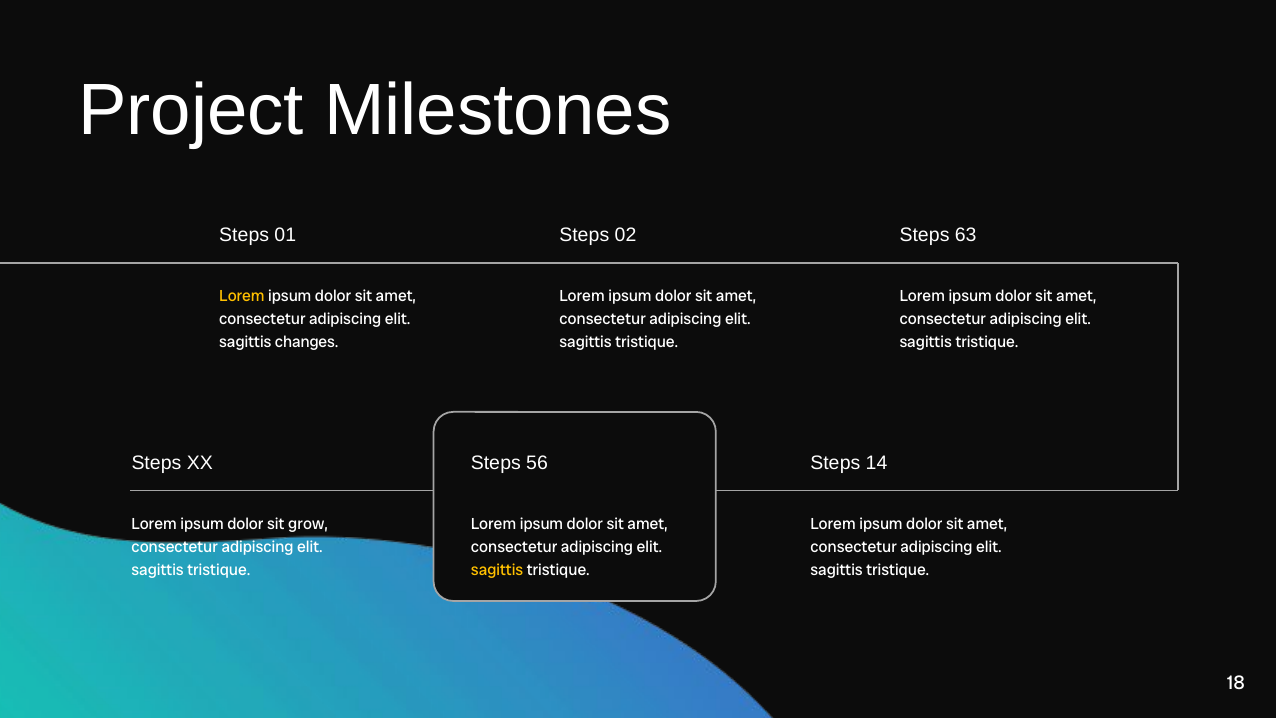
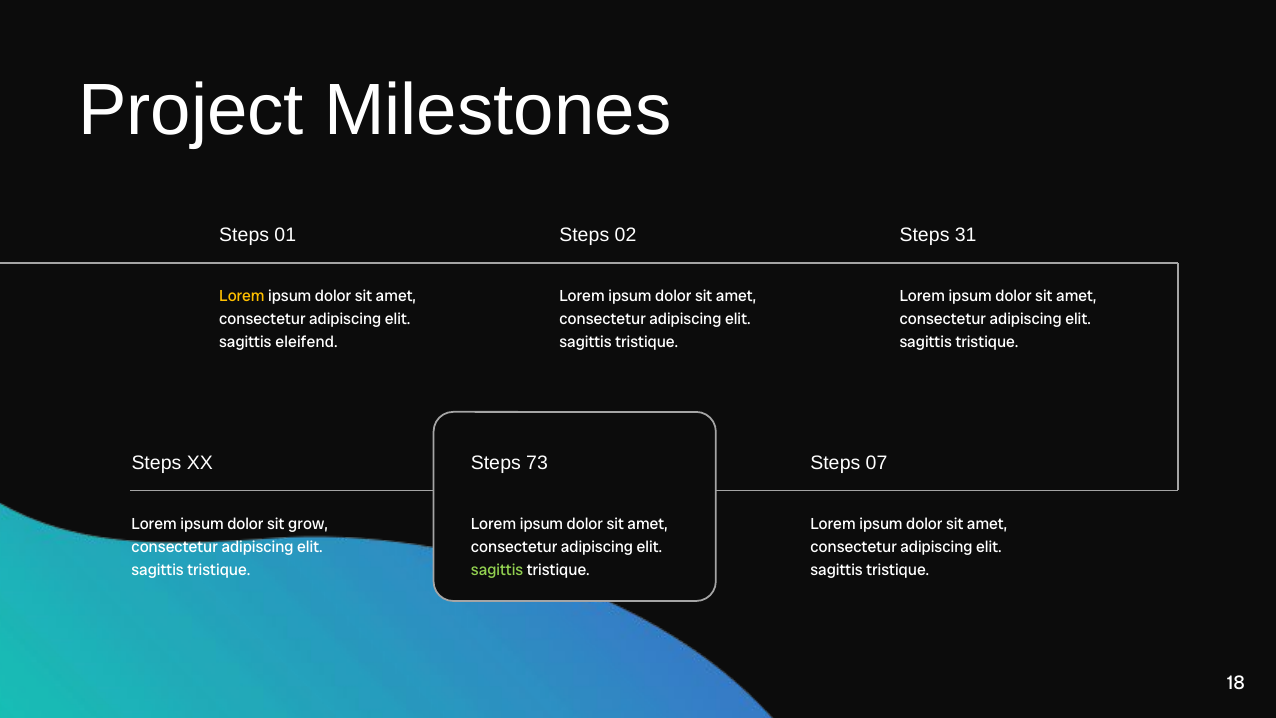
63: 63 -> 31
changes: changes -> eleifend
56: 56 -> 73
14: 14 -> 07
sagittis at (497, 570) colour: yellow -> light green
